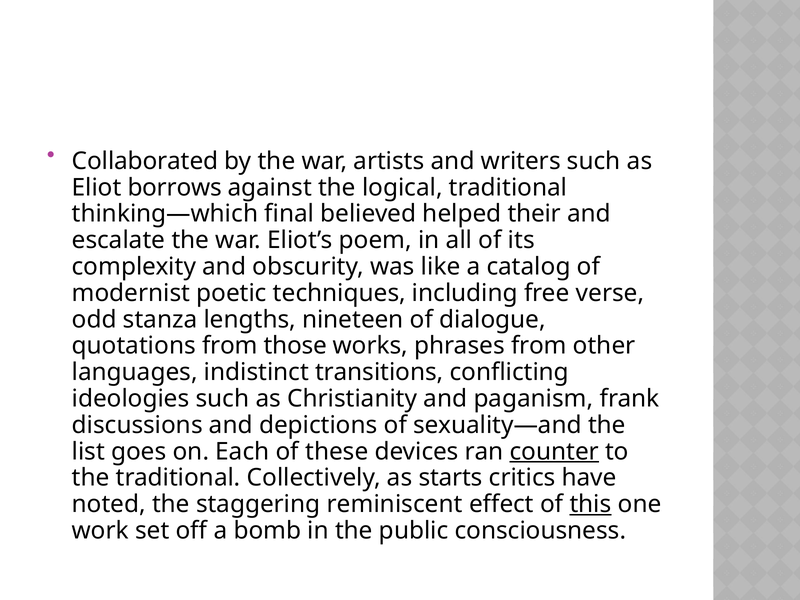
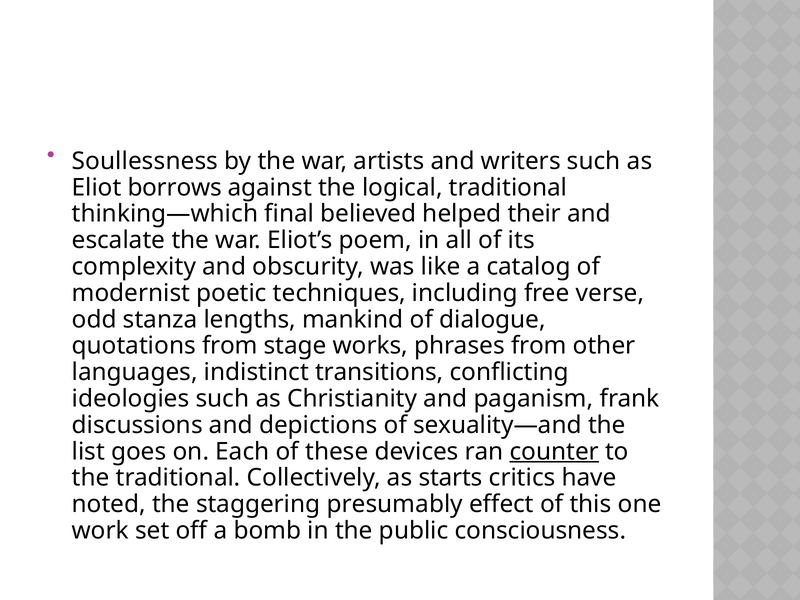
Collaborated: Collaborated -> Soullessness
nineteen: nineteen -> mankind
those: those -> stage
reminiscent: reminiscent -> presumably
this underline: present -> none
